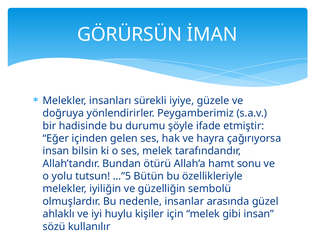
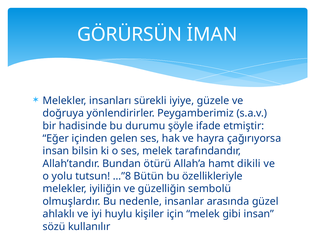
sonu: sonu -> dikili
…”5: …”5 -> …”8
